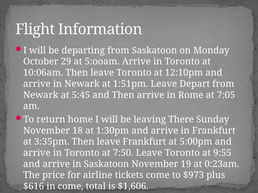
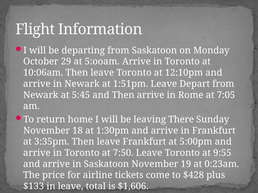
$973: $973 -> $428
$616: $616 -> $133
in come: come -> leave
